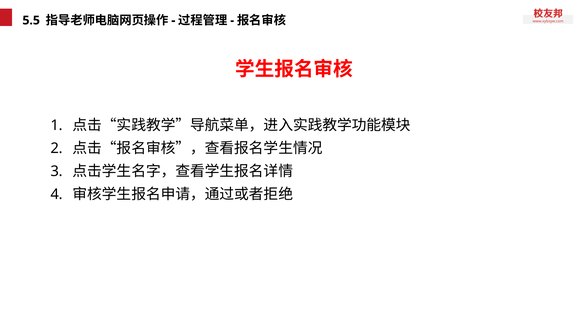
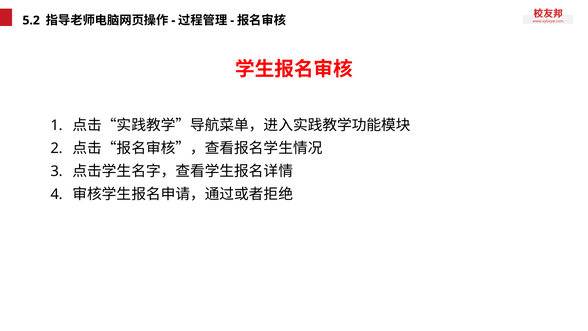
5.5: 5.5 -> 5.2
